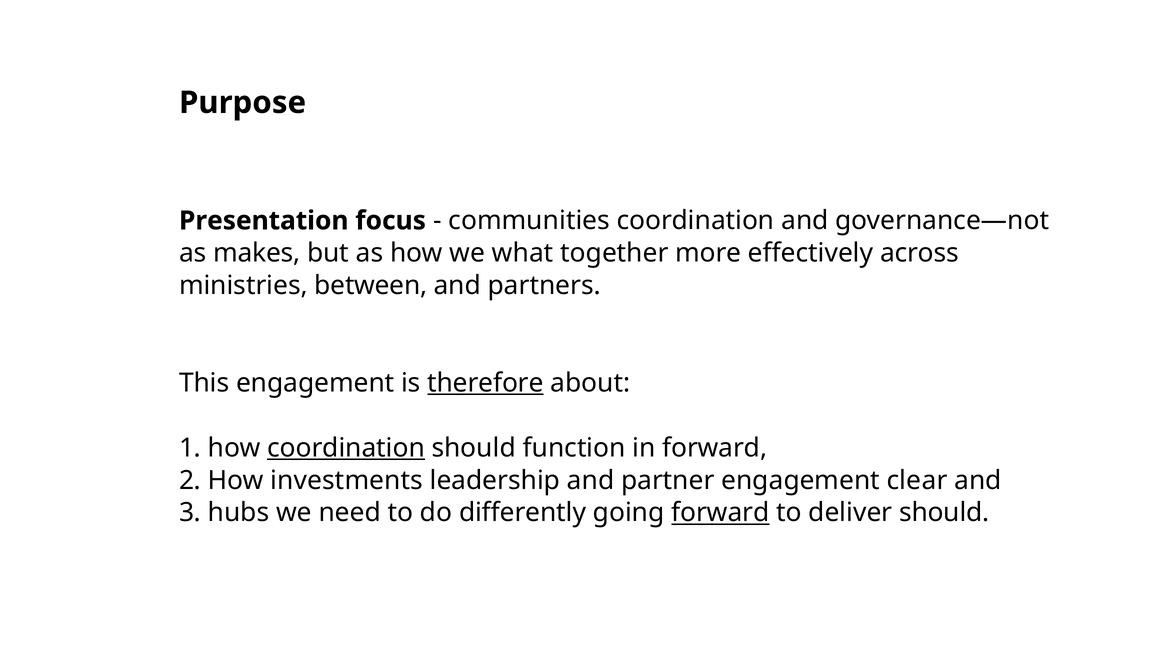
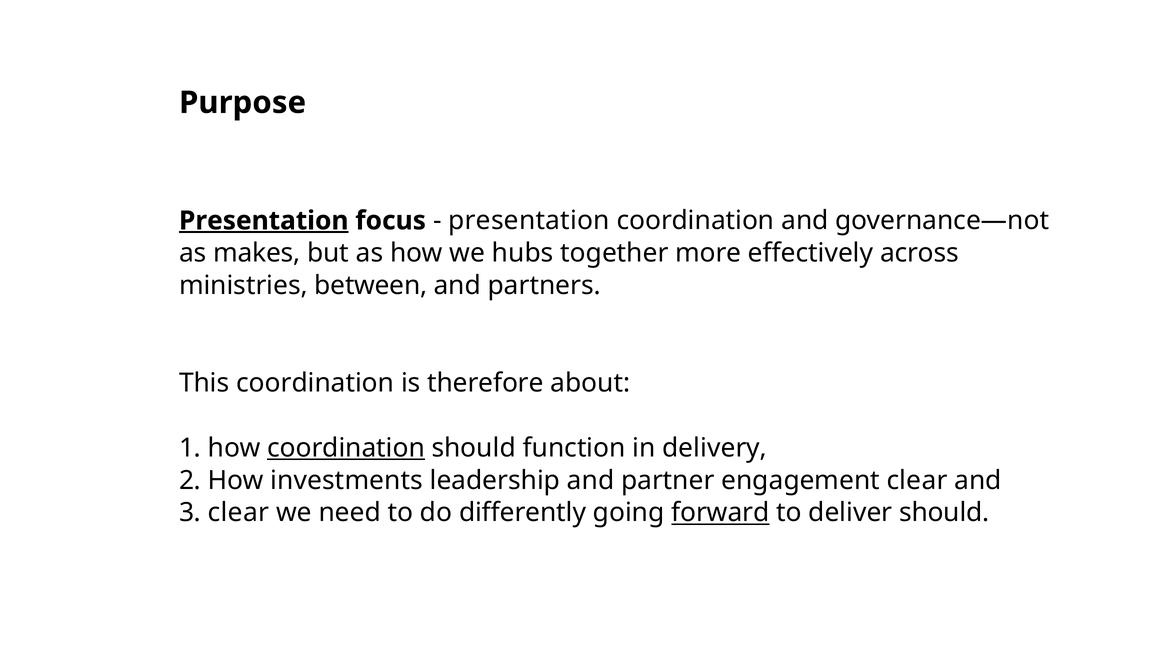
Presentation at (264, 221) underline: none -> present
communities at (529, 221): communities -> presentation
what: what -> hubs
This engagement: engagement -> coordination
therefore underline: present -> none
in forward: forward -> delivery
3 hubs: hubs -> clear
